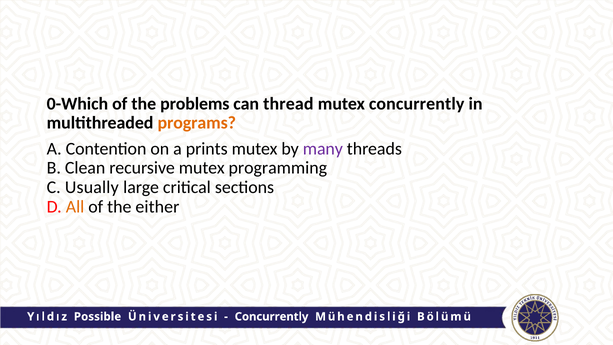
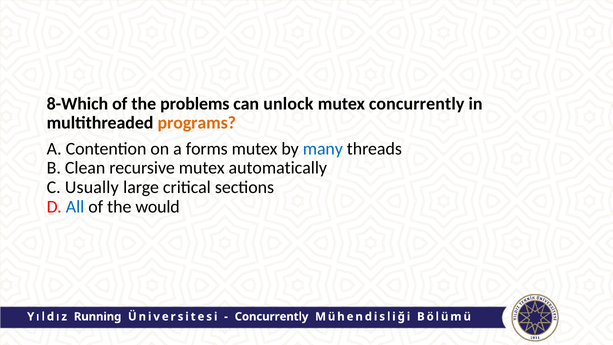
0-Which: 0-Which -> 8-Which
thread: thread -> unlock
prints: prints -> forms
many colour: purple -> blue
programming: programming -> automatically
All colour: orange -> blue
either: either -> would
Possible: Possible -> Running
